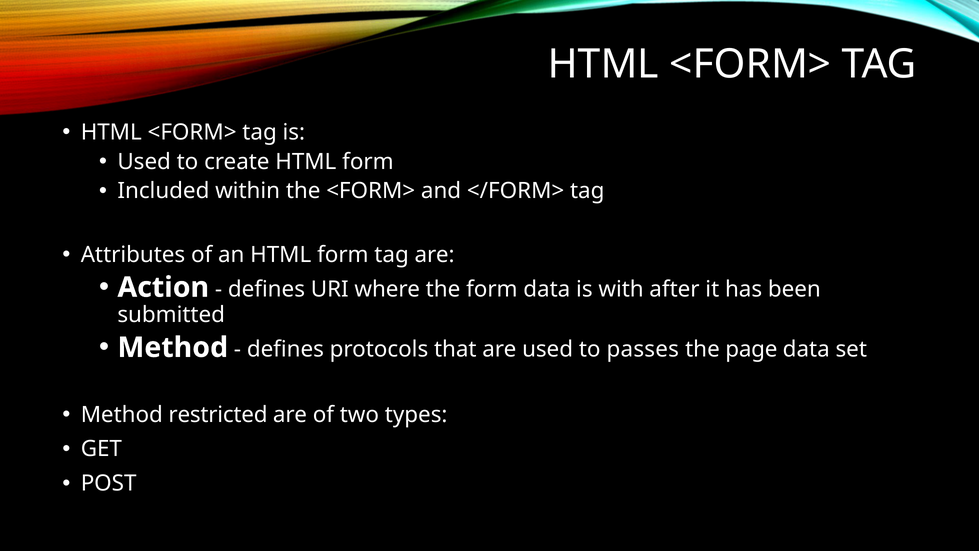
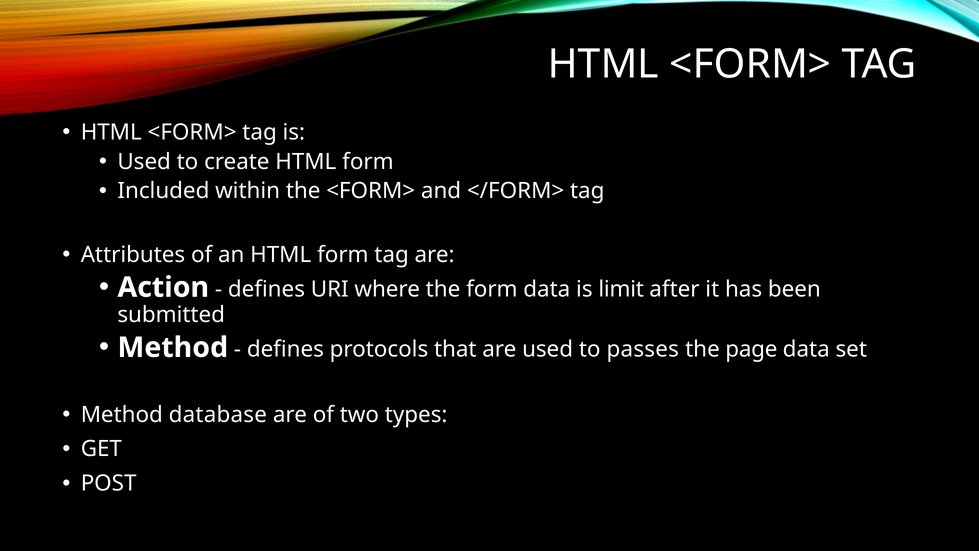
with: with -> limit
restricted: restricted -> database
